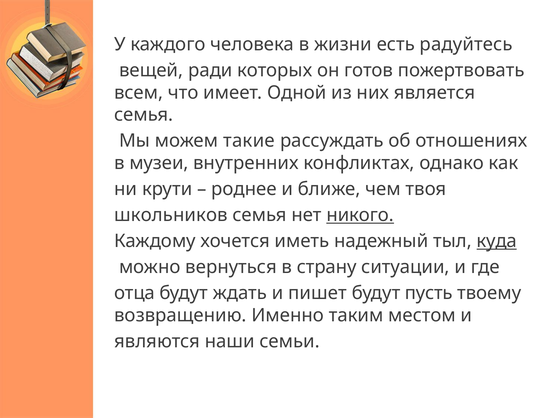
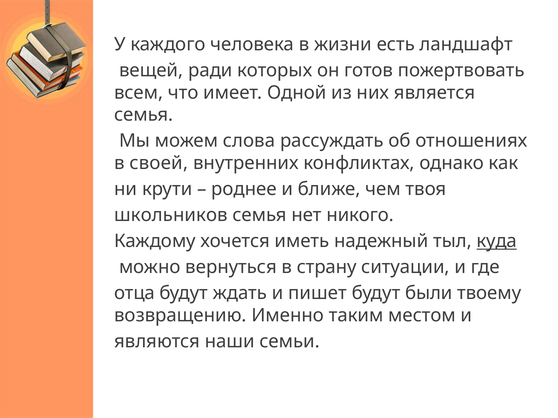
радуйтесь: радуйтесь -> ландшафт
такие: такие -> слова
музеи: музеи -> своей
никого underline: present -> none
пусть: пусть -> были
